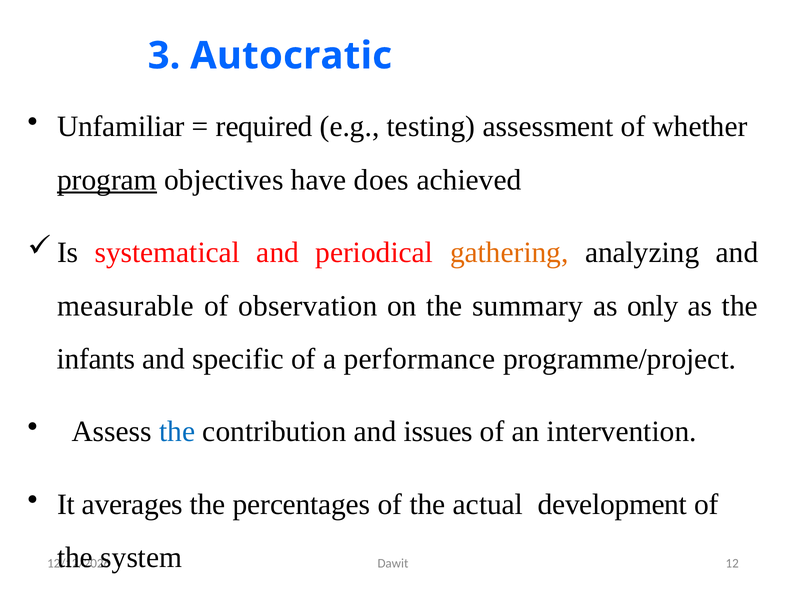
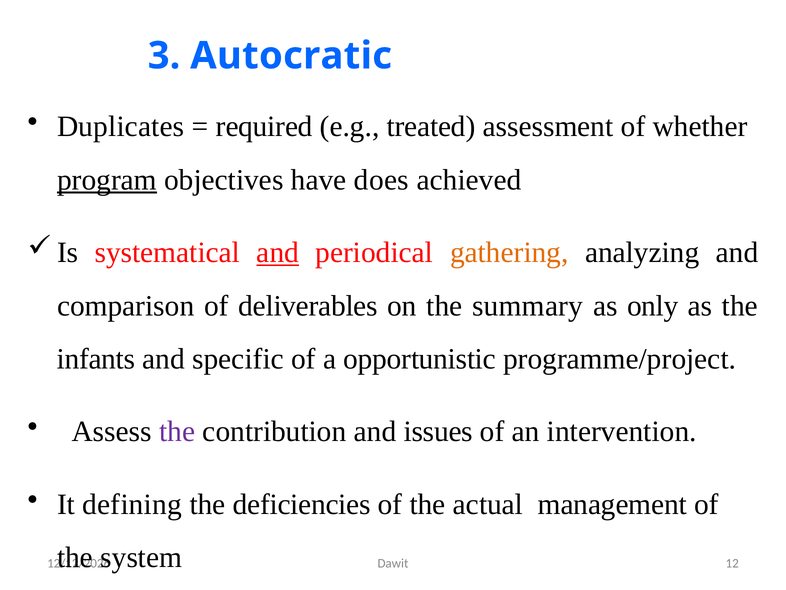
Unfamiliar: Unfamiliar -> Duplicates
testing: testing -> treated
and at (278, 252) underline: none -> present
measurable: measurable -> comparison
observation: observation -> deliverables
performance: performance -> opportunistic
the at (177, 431) colour: blue -> purple
averages: averages -> defining
percentages: percentages -> deficiencies
development: development -> management
